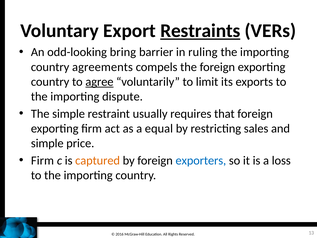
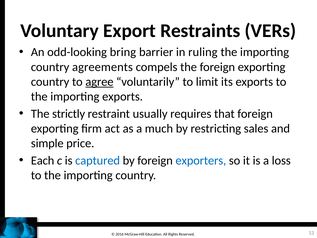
Restraints underline: present -> none
importing dispute: dispute -> exports
The simple: simple -> strictly
equal: equal -> much
Firm at (42, 160): Firm -> Each
captured colour: orange -> blue
